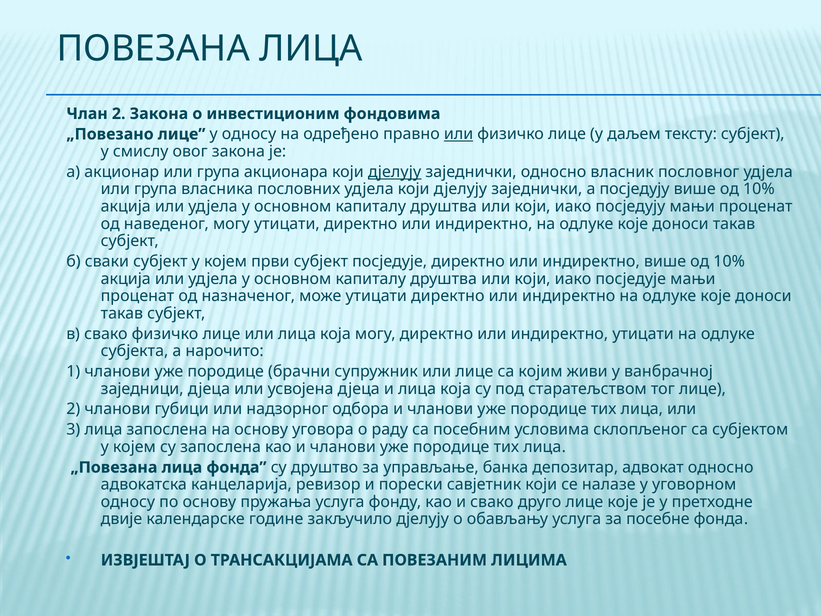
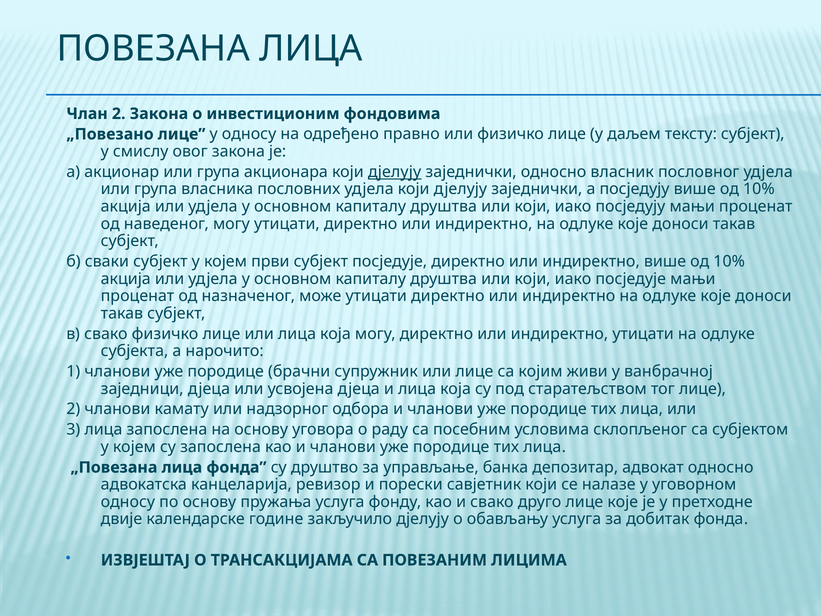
или at (459, 134) underline: present -> none
губици: губици -> камату
посебне: посебне -> добитак
